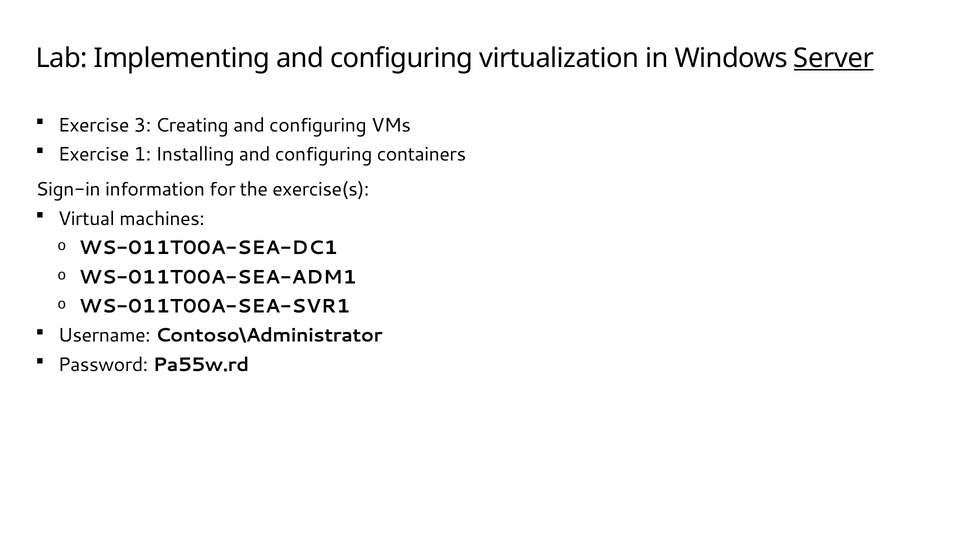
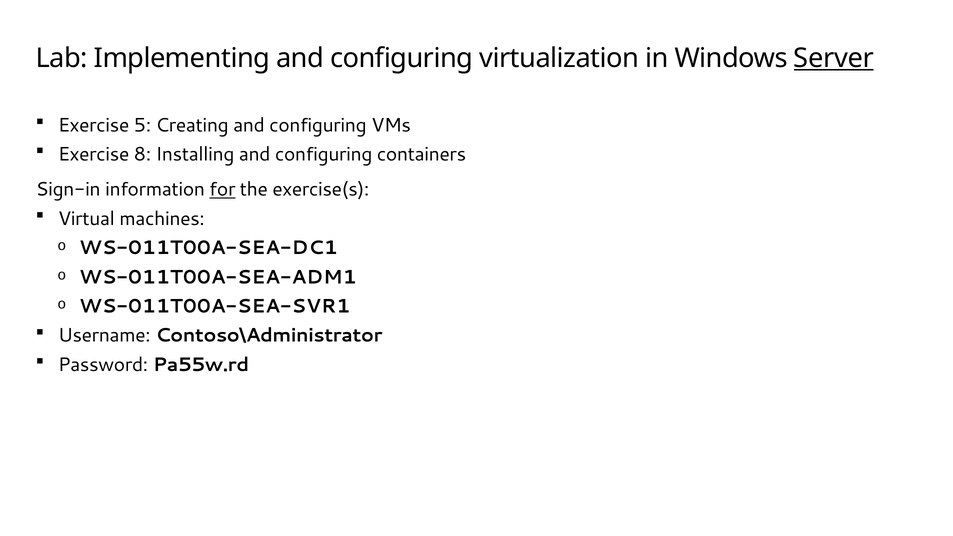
3: 3 -> 5
1: 1 -> 8
for underline: none -> present
